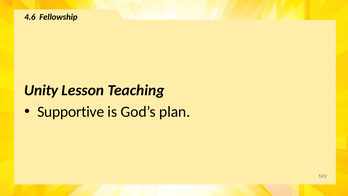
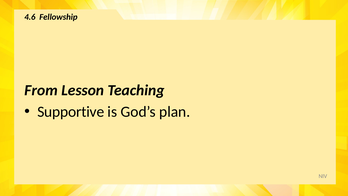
Unity: Unity -> From
